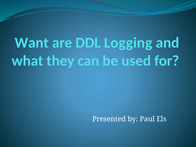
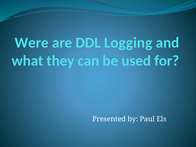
Want: Want -> Were
